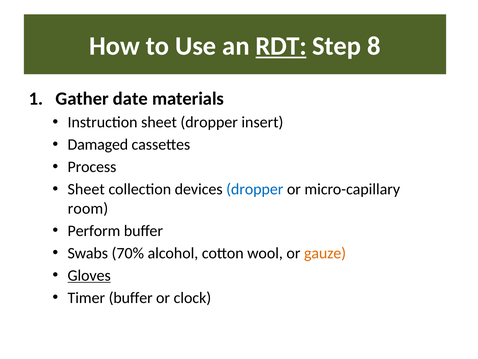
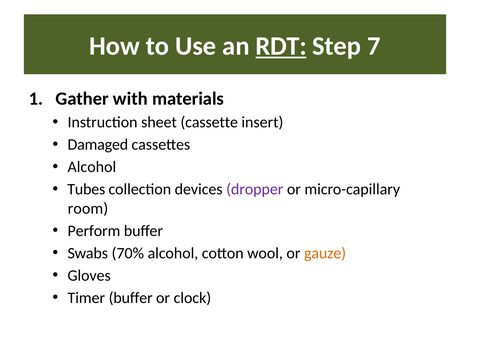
8: 8 -> 7
date: date -> with
sheet dropper: dropper -> cassette
Process at (92, 167): Process -> Alcohol
Sheet at (86, 189): Sheet -> Tubes
dropper at (255, 189) colour: blue -> purple
Gloves underline: present -> none
